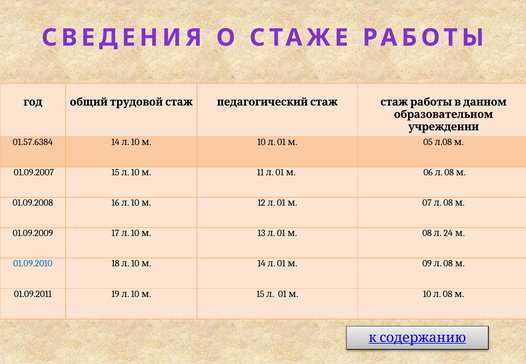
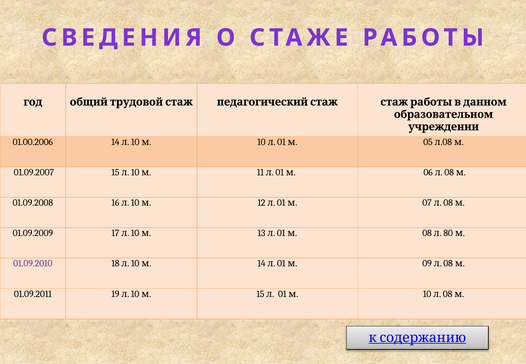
01.57.6384: 01.57.6384 -> 01.00.2006
24: 24 -> 80
01.09.2010 colour: blue -> purple
